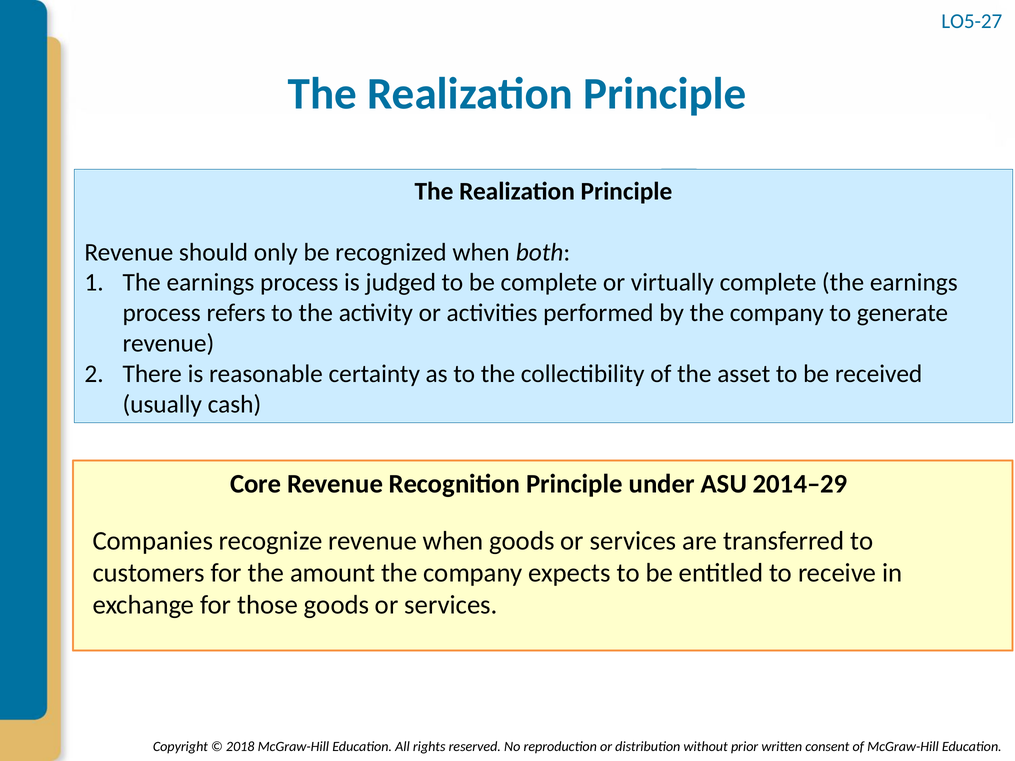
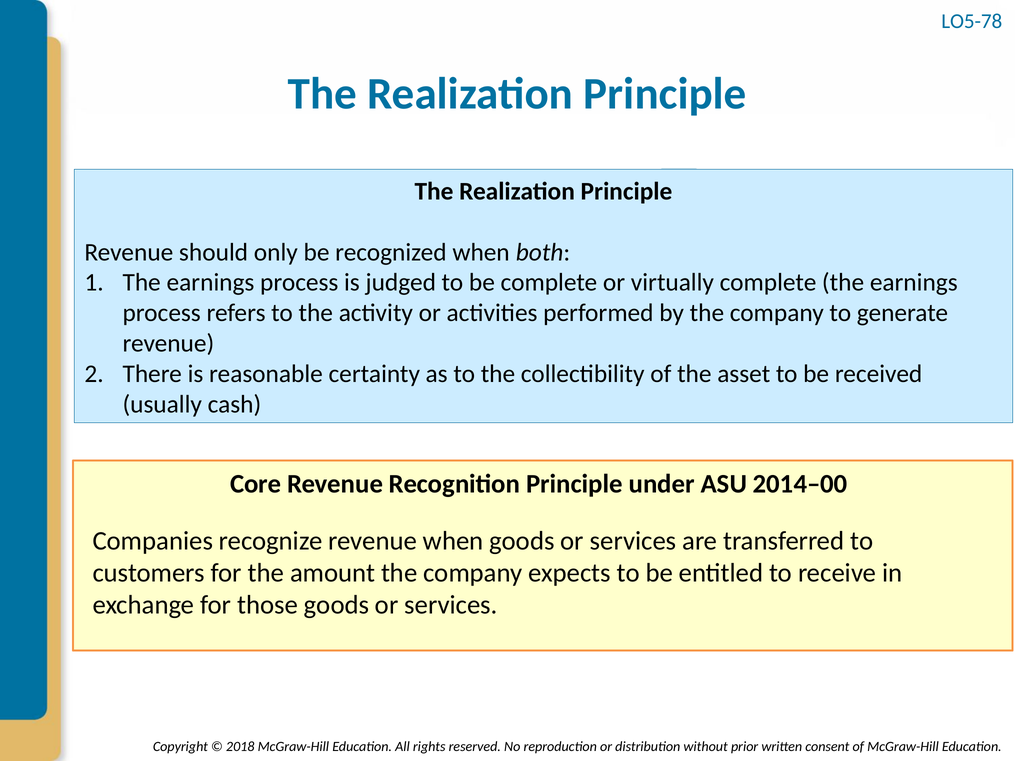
LO5-27: LO5-27 -> LO5-78
2014–29: 2014–29 -> 2014–00
